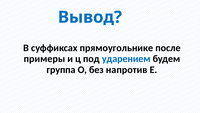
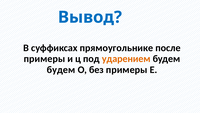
ударением colour: blue -> orange
группа at (61, 69): группа -> будем
без напротив: напротив -> примеры
